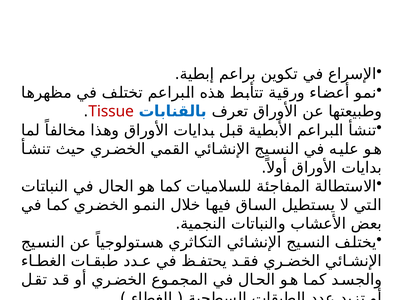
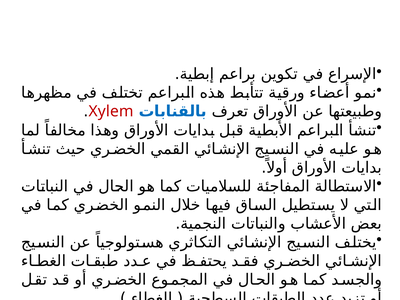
Tissue: Tissue -> Xylem
